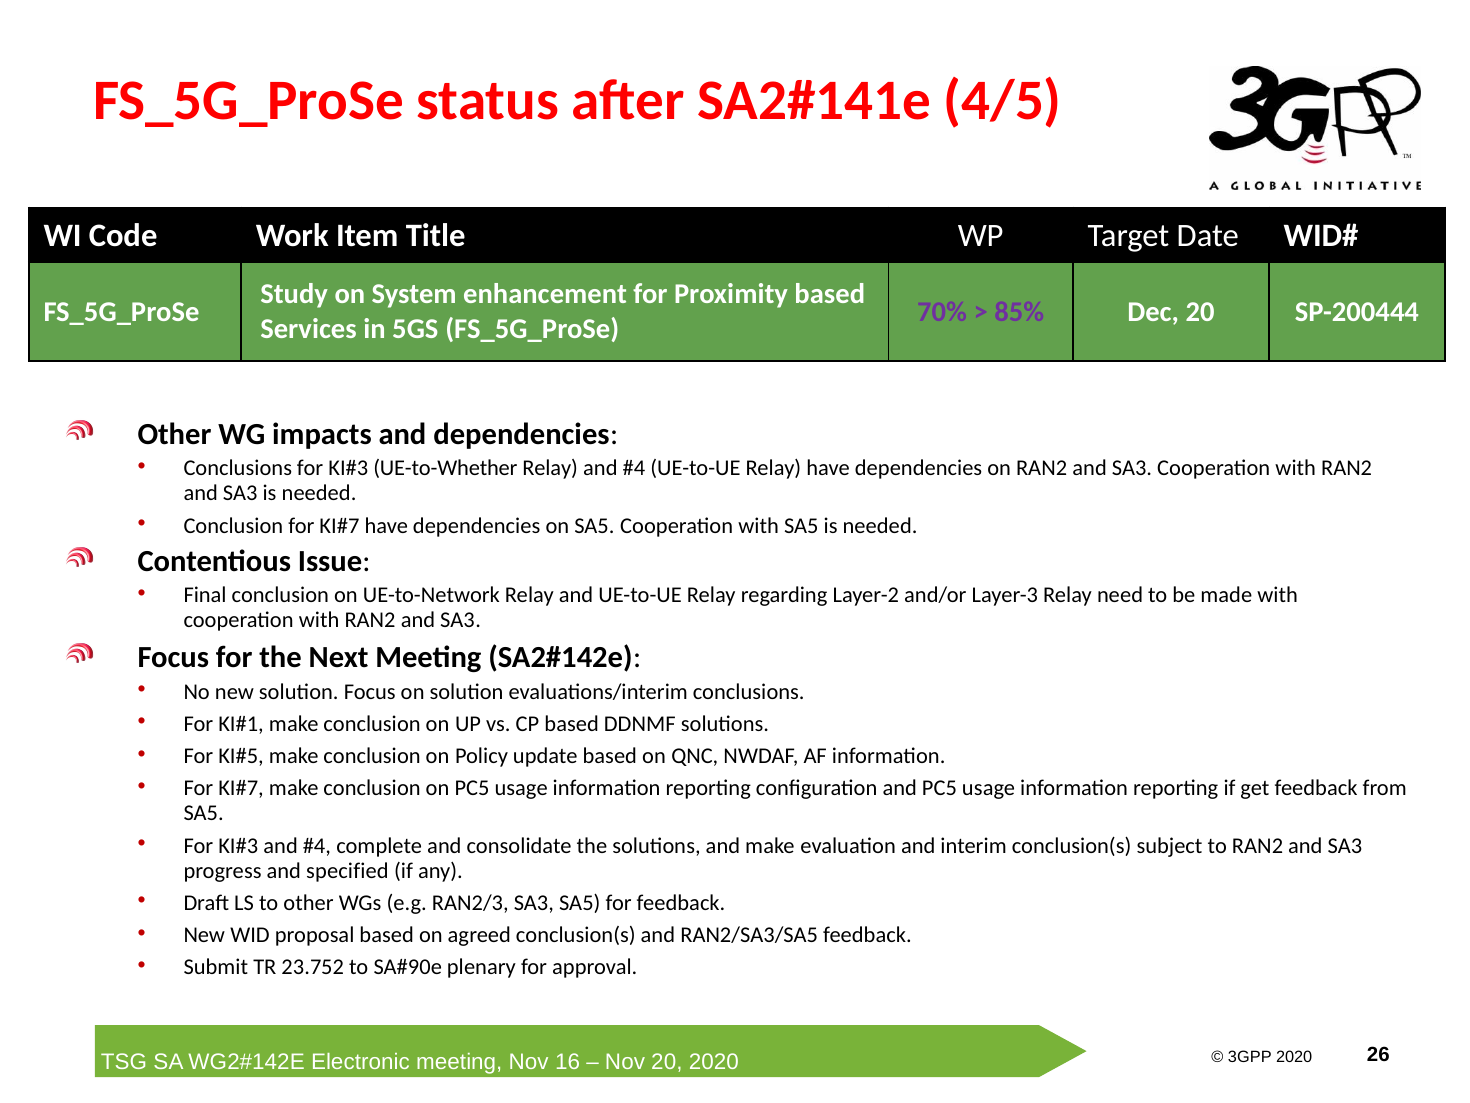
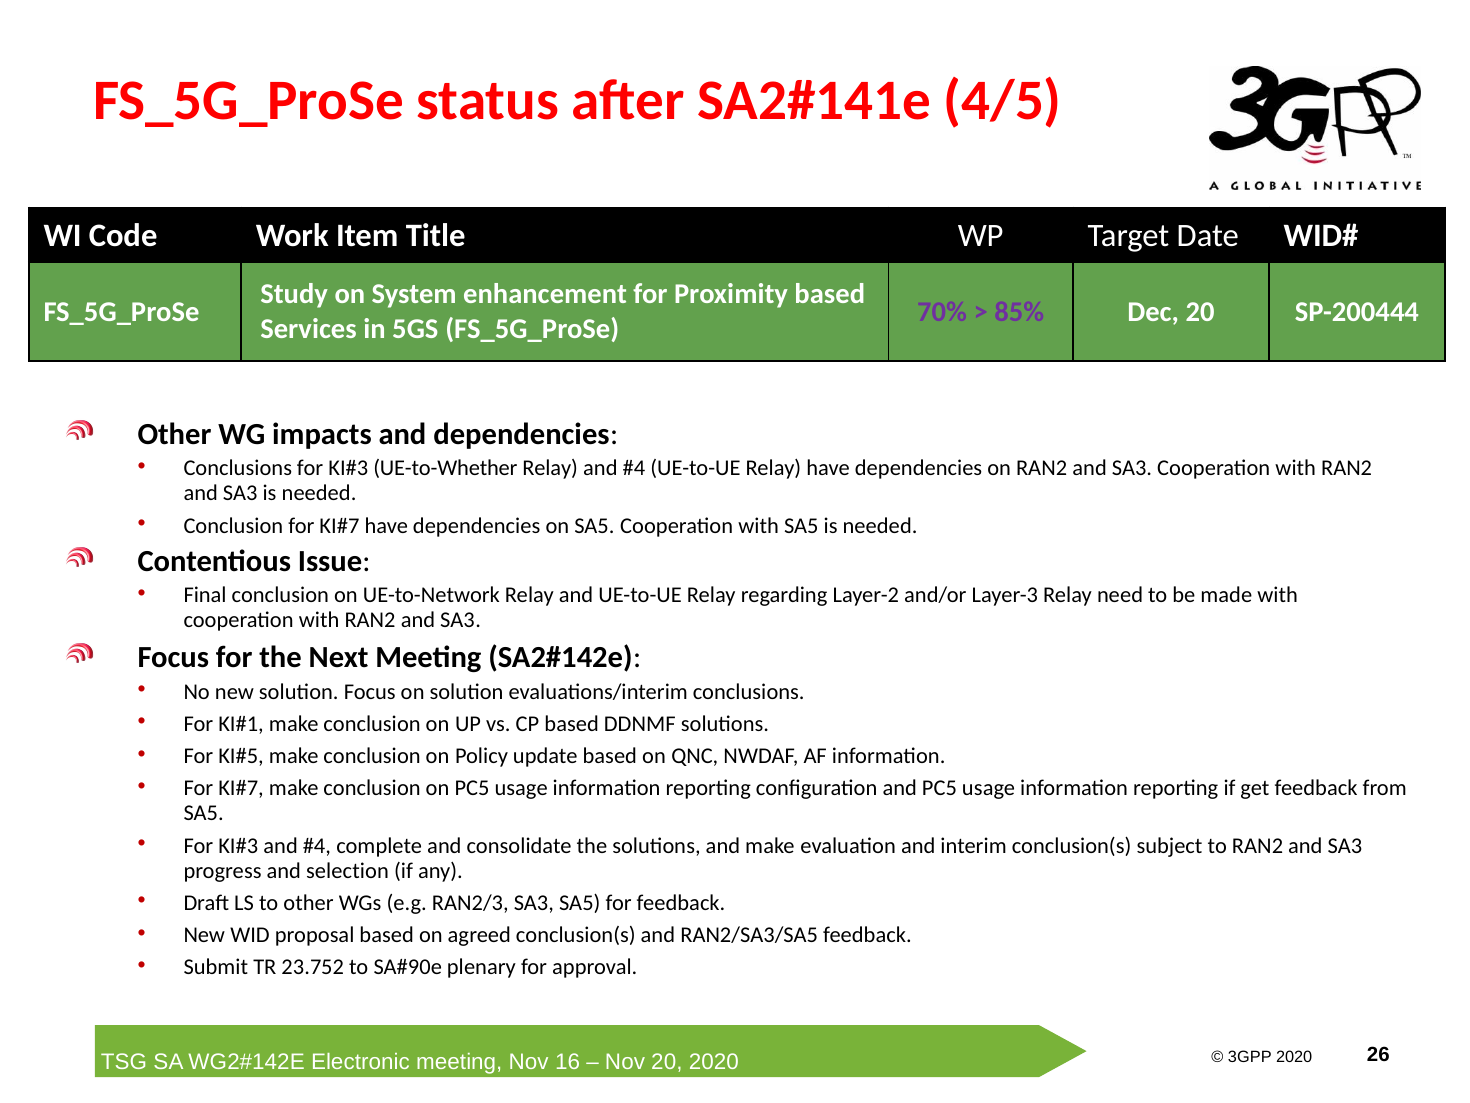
specified: specified -> selection
